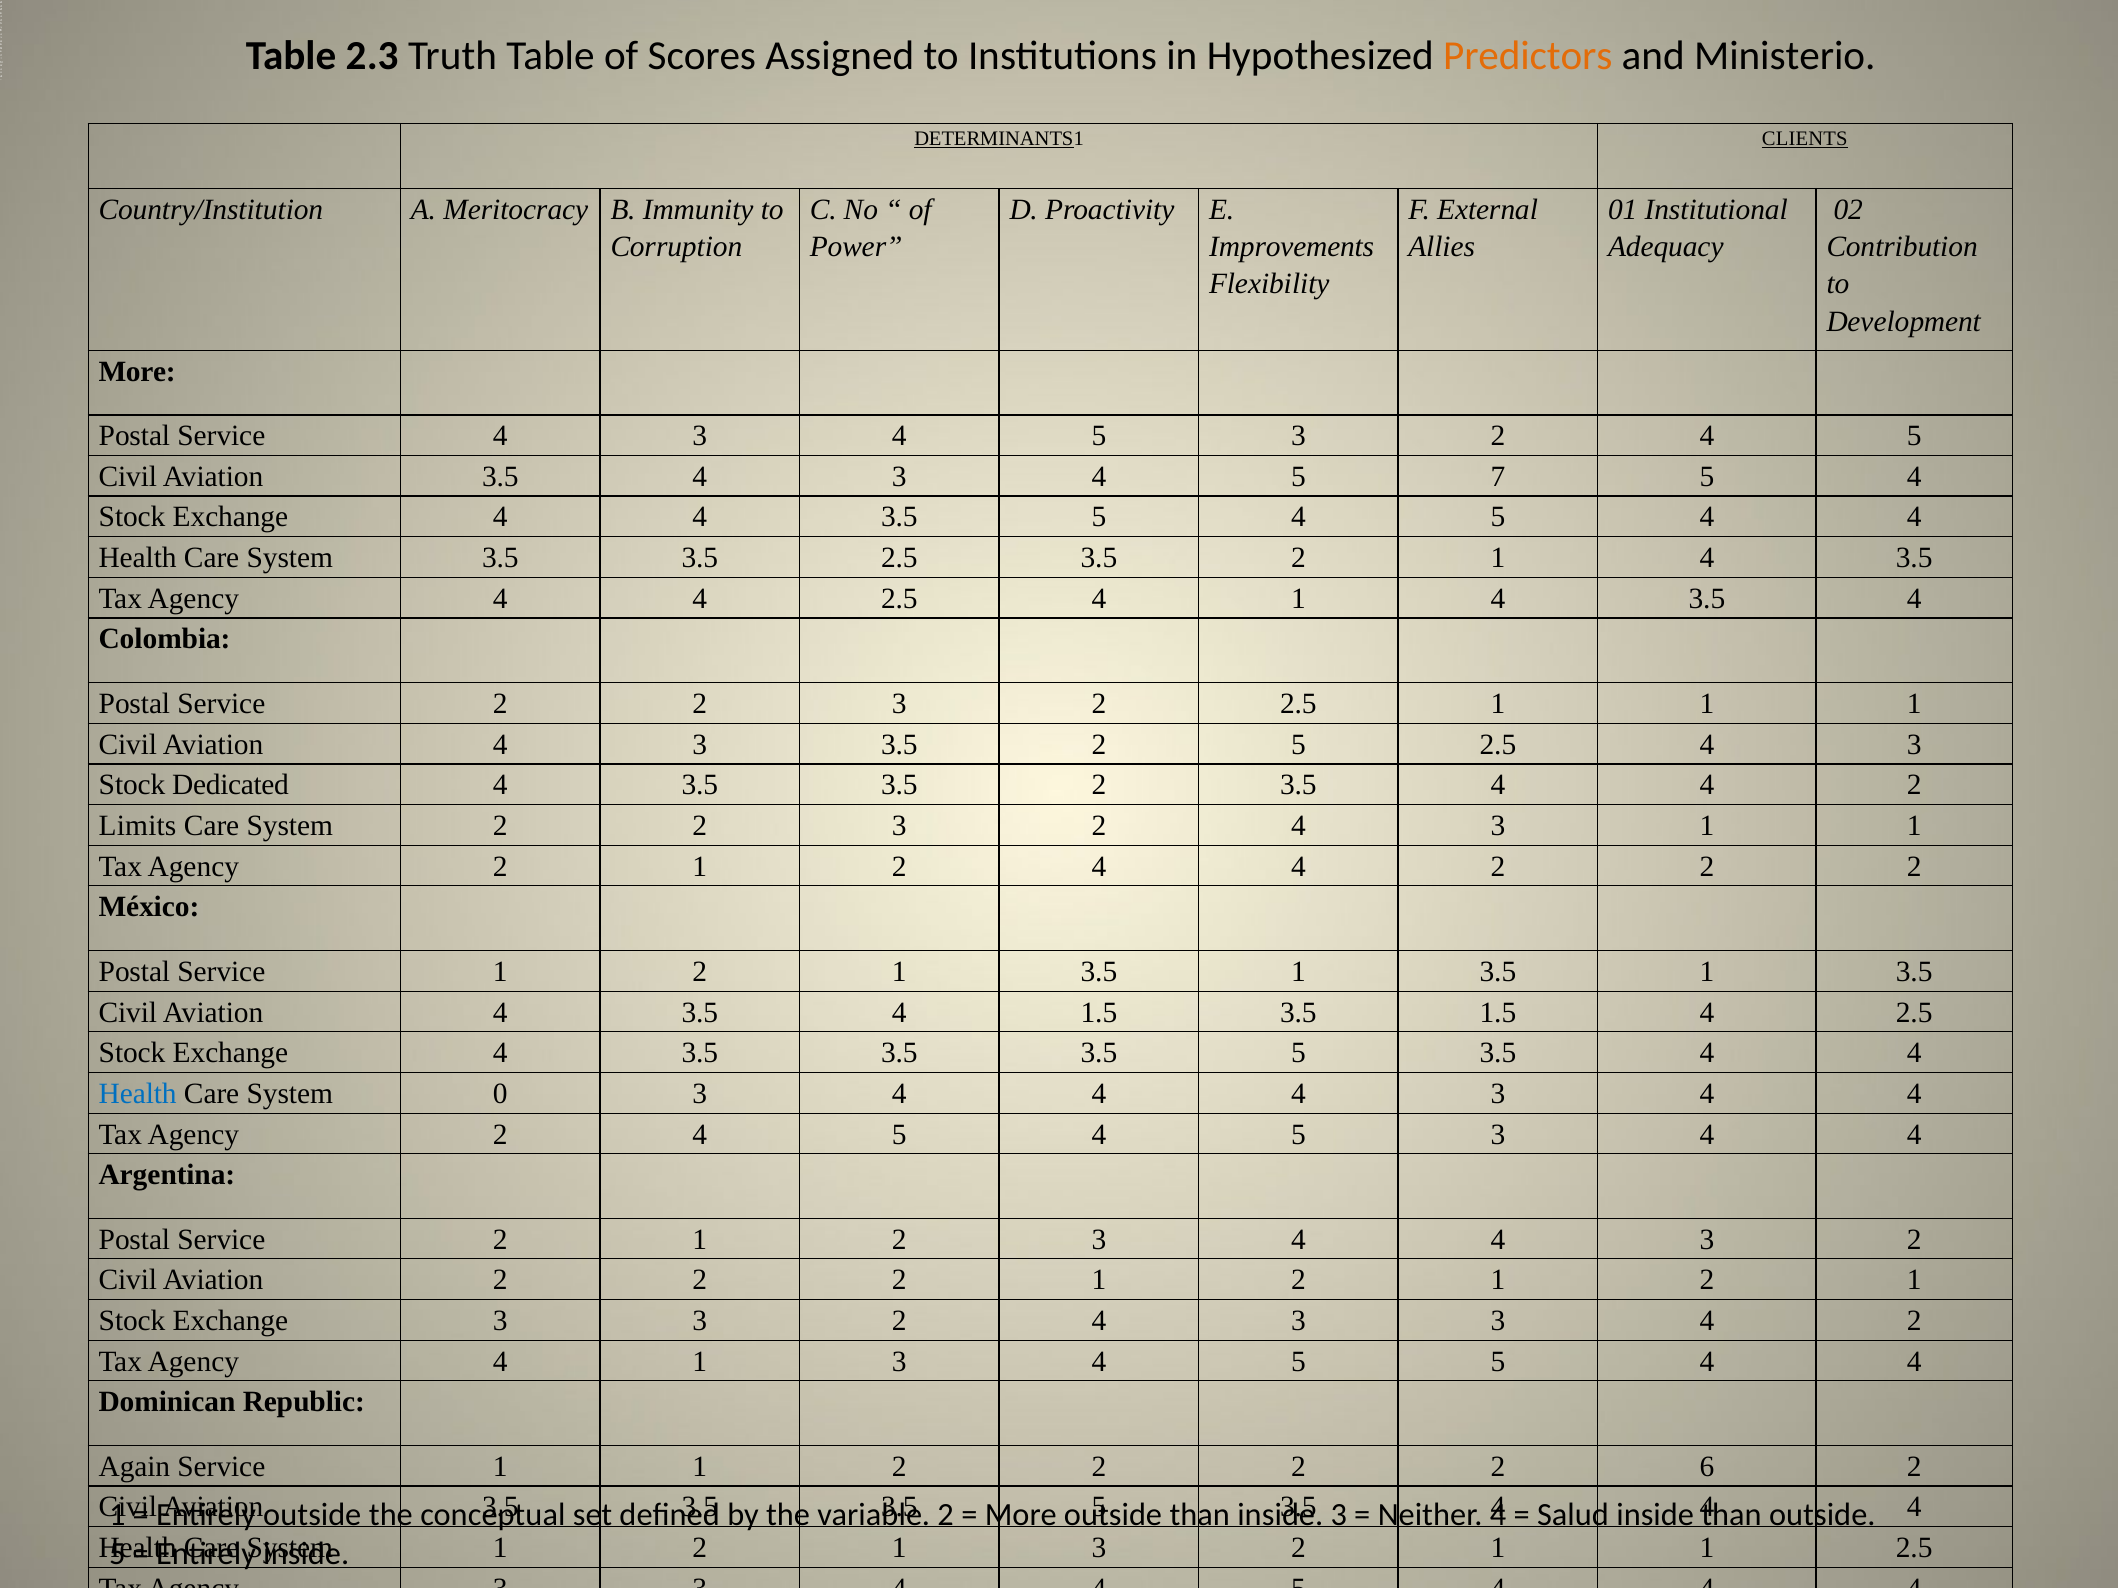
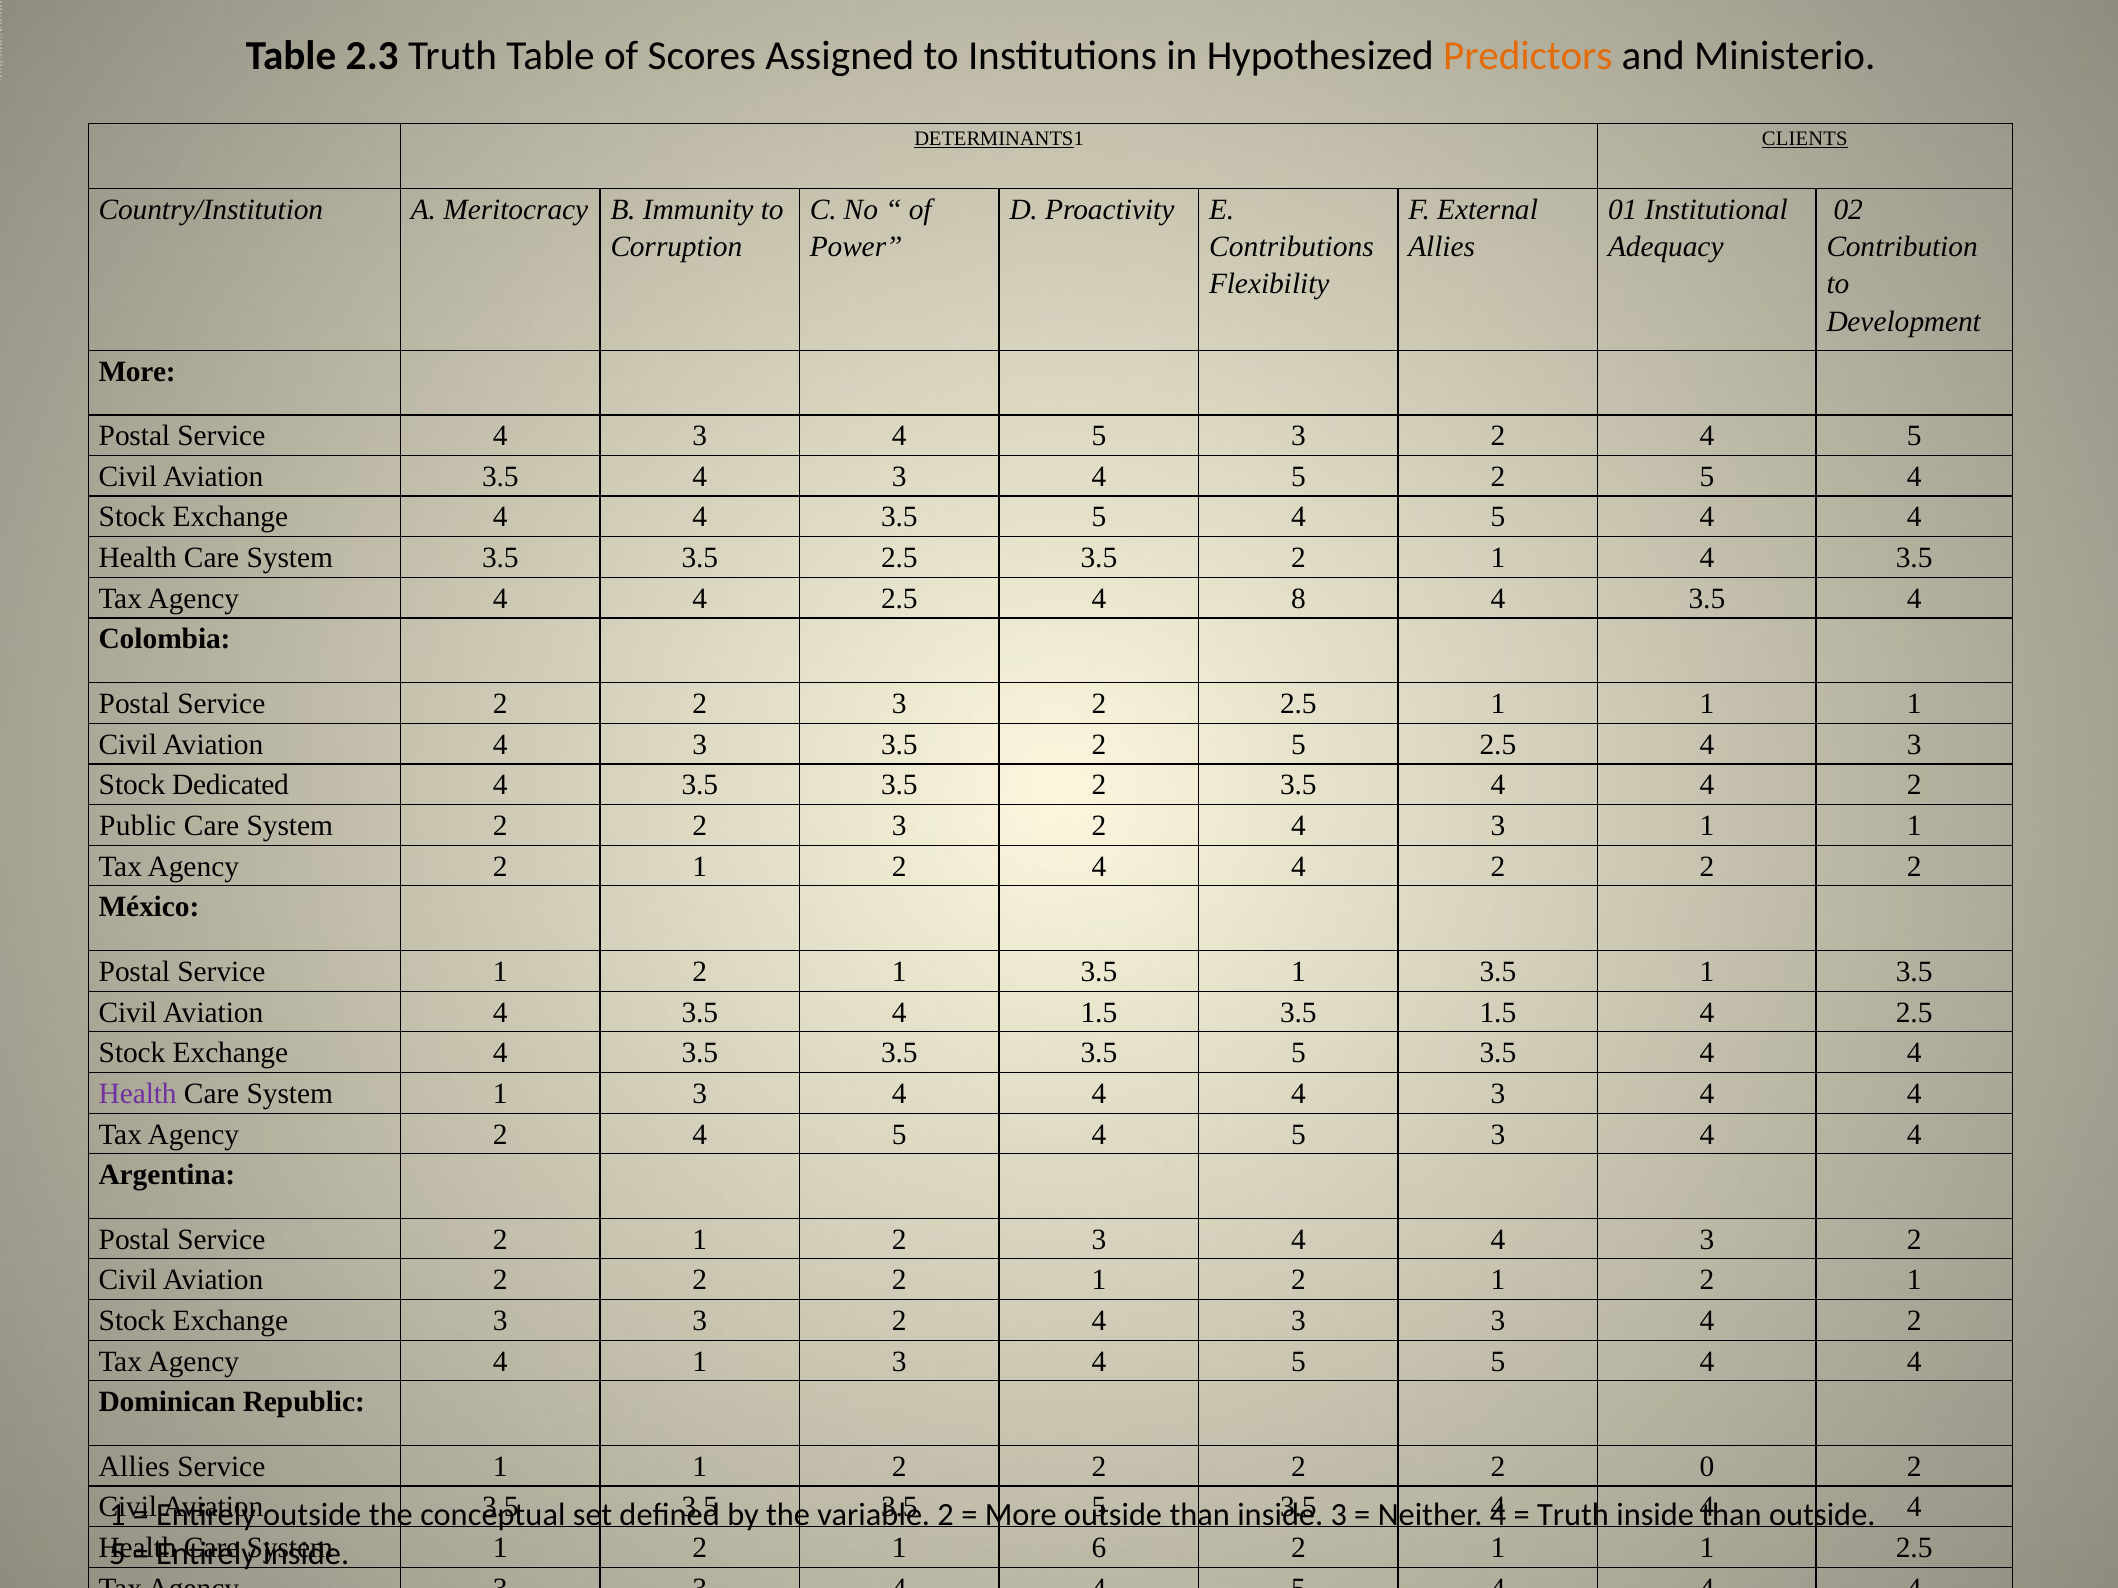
Improvements: Improvements -> Contributions
5 7: 7 -> 2
2.5 4 1: 1 -> 8
Limits: Limits -> Public
Health at (138, 1094) colour: blue -> purple
0 at (500, 1094): 0 -> 1
Again at (134, 1467): Again -> Allies
6: 6 -> 0
Salud at (1573, 1515): Salud -> Truth
2 1 3: 3 -> 6
